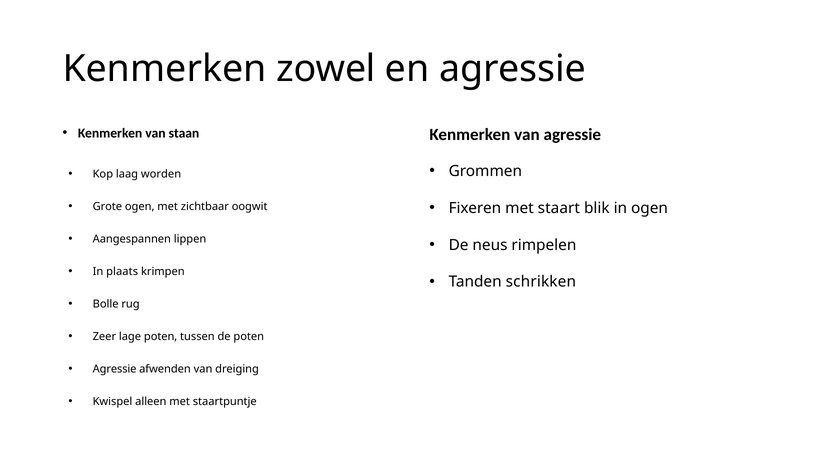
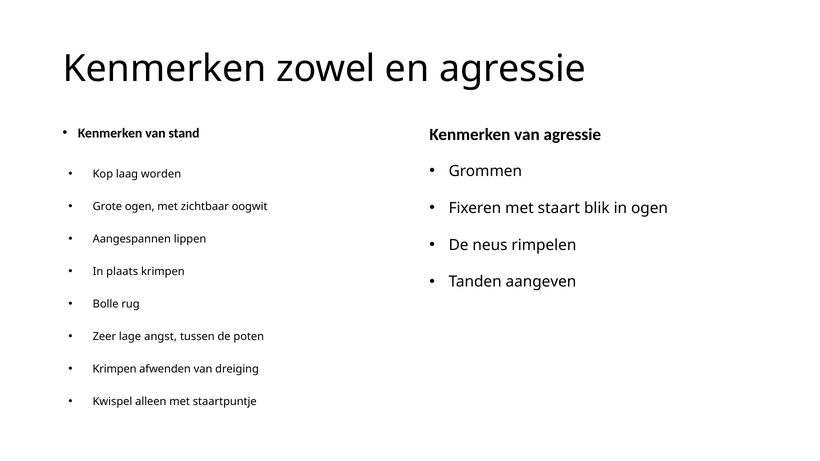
staan: staan -> stand
schrikken: schrikken -> aangeven
lage poten: poten -> angst
Agressie at (115, 369): Agressie -> Krimpen
